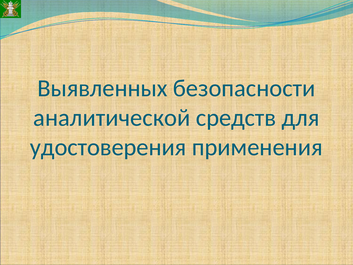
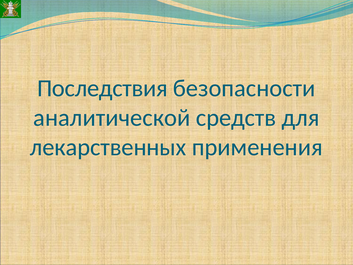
Выявленных: Выявленных -> Последствия
удостоверения: удостоверения -> лекарственных
